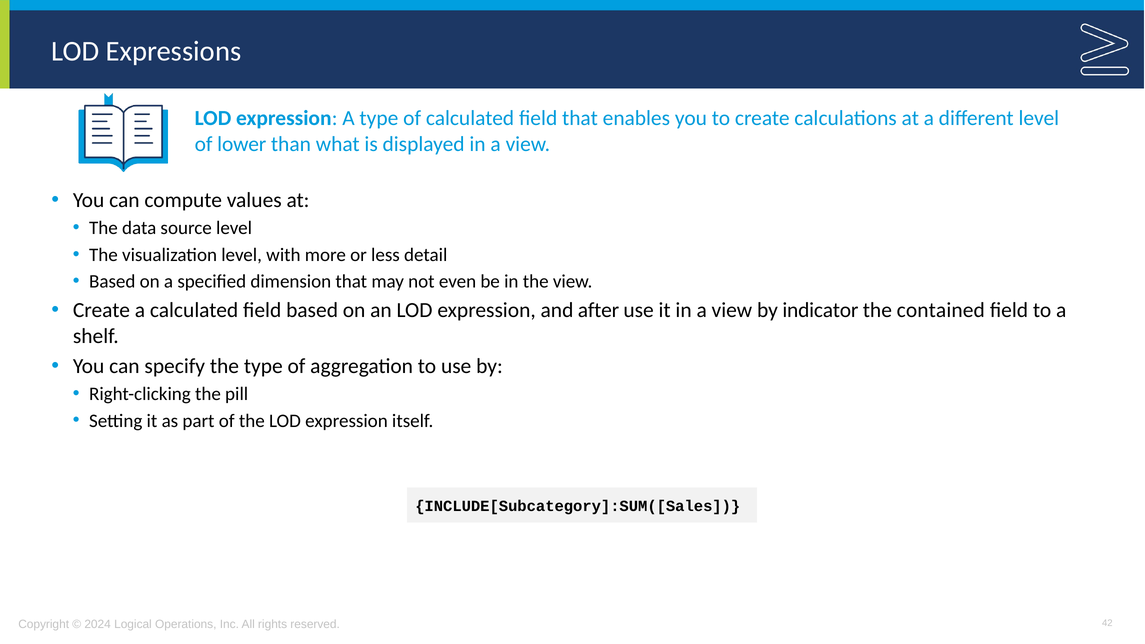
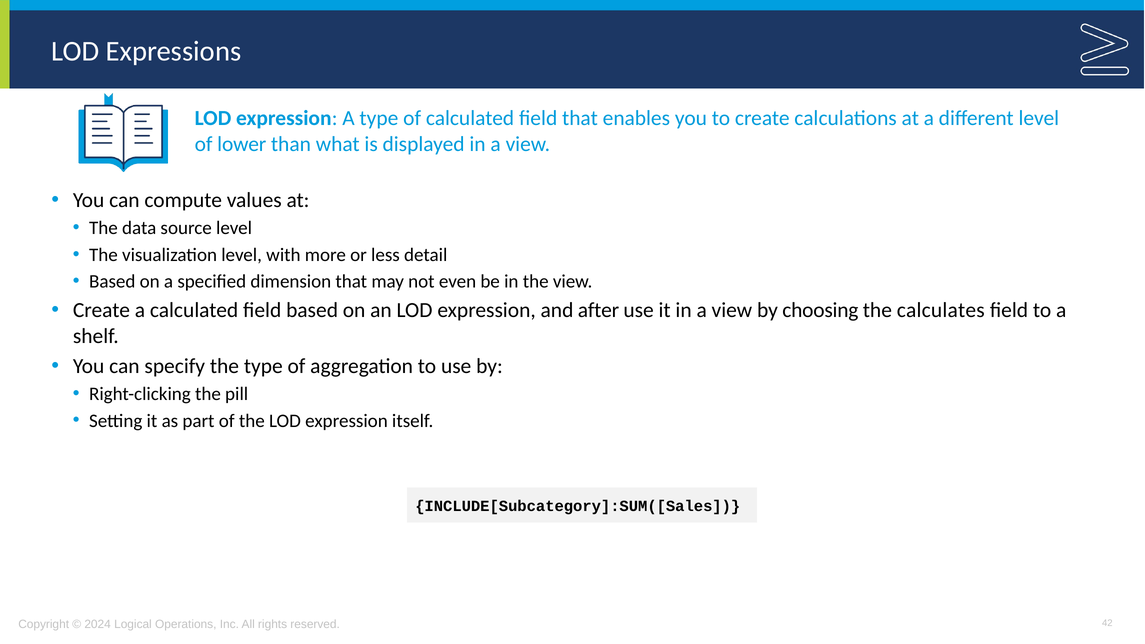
indicator: indicator -> choosing
contained: contained -> calculates
